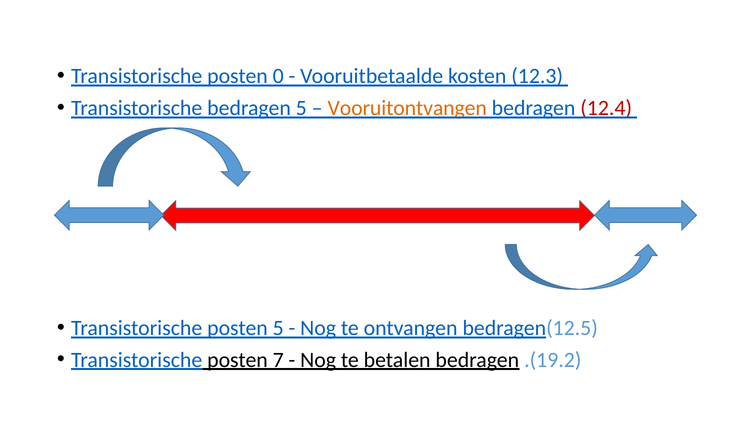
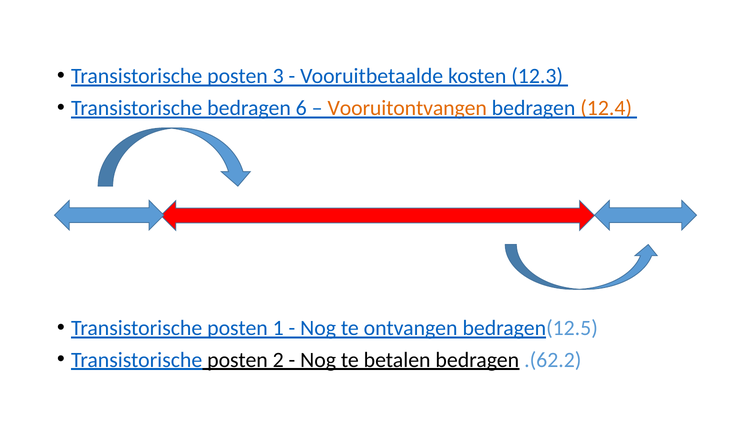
0: 0 -> 3
bedragen 5: 5 -> 6
12.4 colour: red -> orange
posten 5: 5 -> 1
7: 7 -> 2
.(19.2: .(19.2 -> .(62.2
